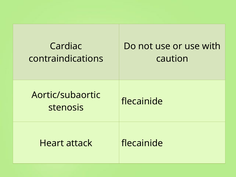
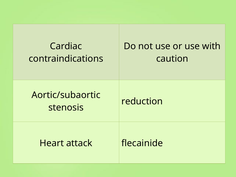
flecainide at (142, 101): flecainide -> reduction
